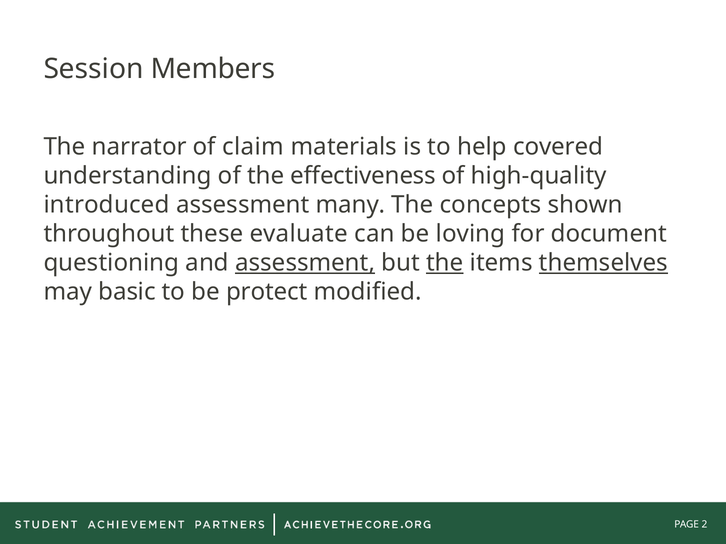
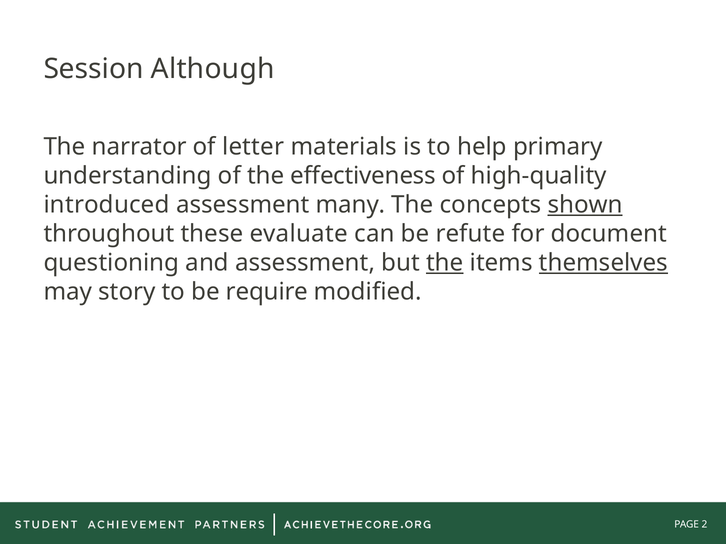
Members: Members -> Although
claim: claim -> letter
covered: covered -> primary
shown underline: none -> present
loving: loving -> refute
assessment at (305, 263) underline: present -> none
basic: basic -> story
protect: protect -> require
